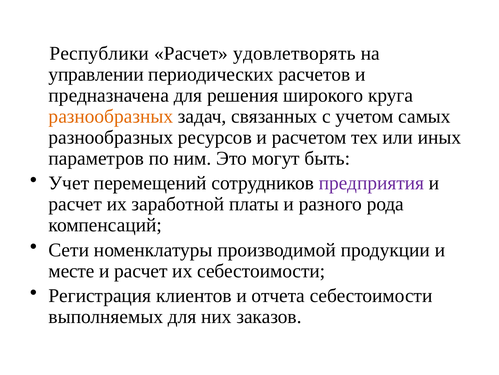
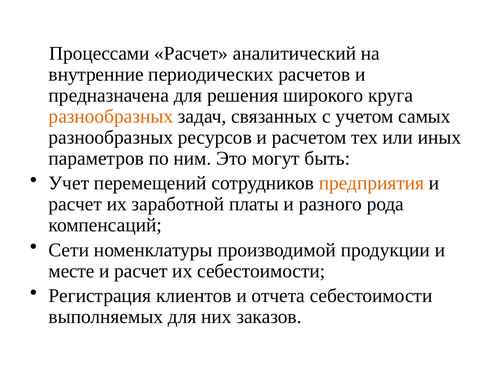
Республики: Республики -> Процессами
удовлетворять: удовлетворять -> аналитический
управлении: управлении -> внутренние
предприятия colour: purple -> orange
